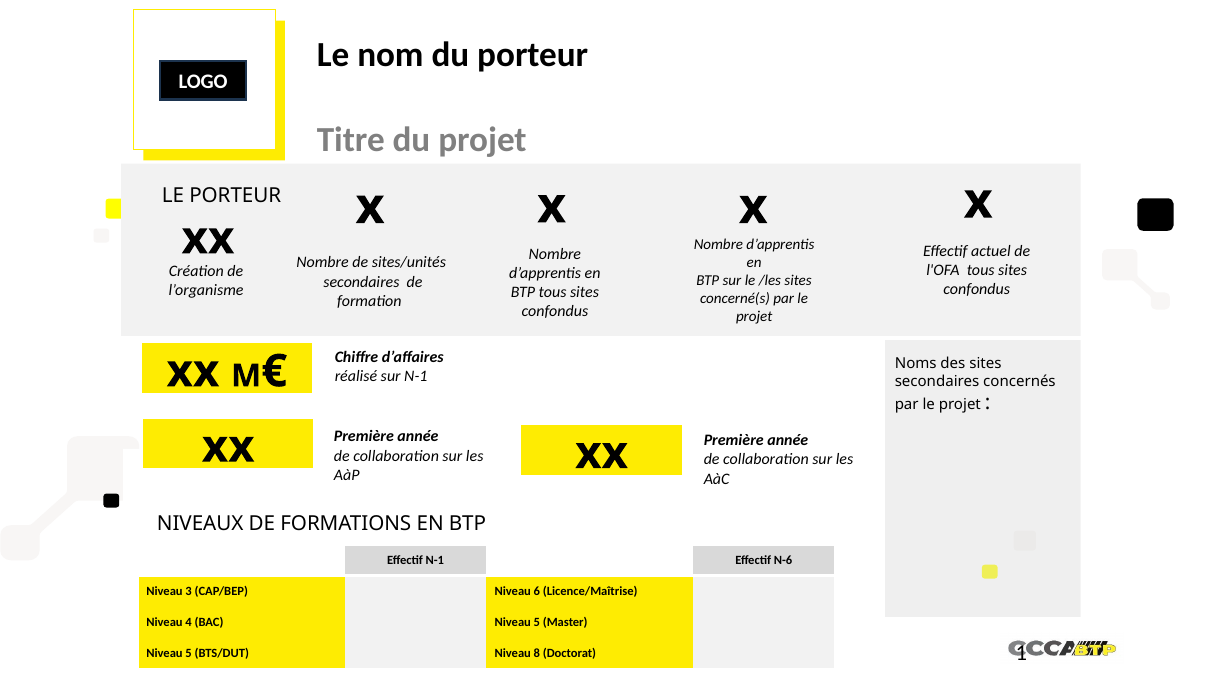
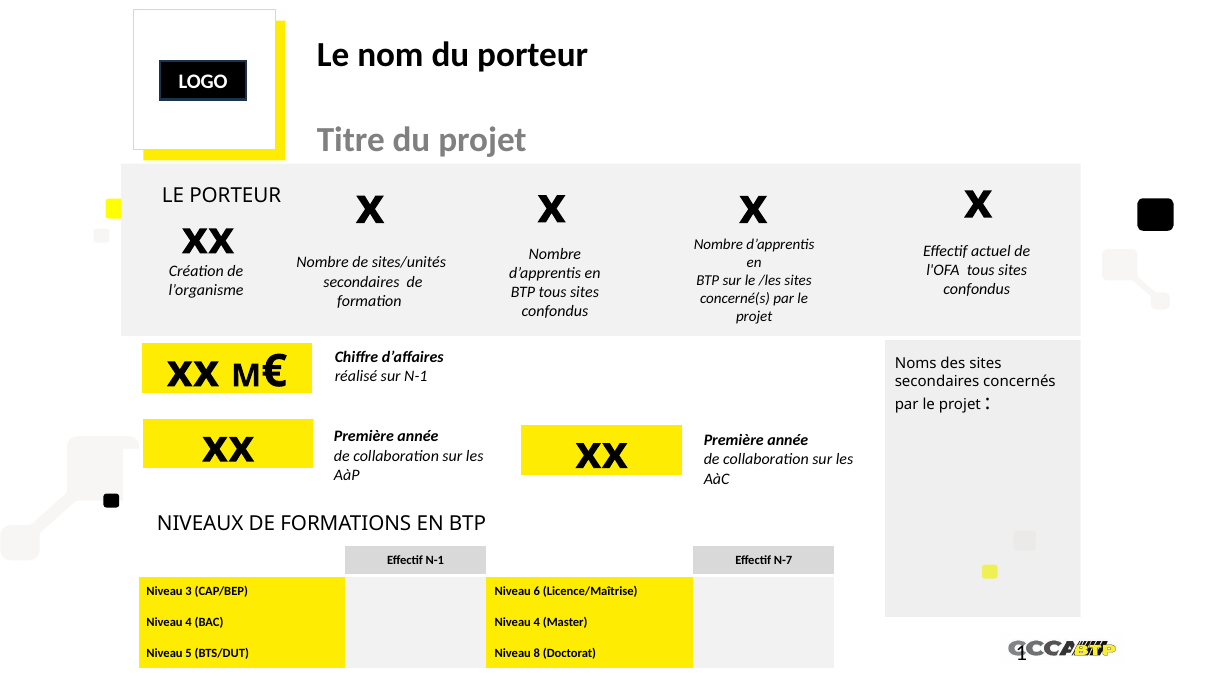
N-6: N-6 -> N-7
BAC Niveau 5: 5 -> 4
